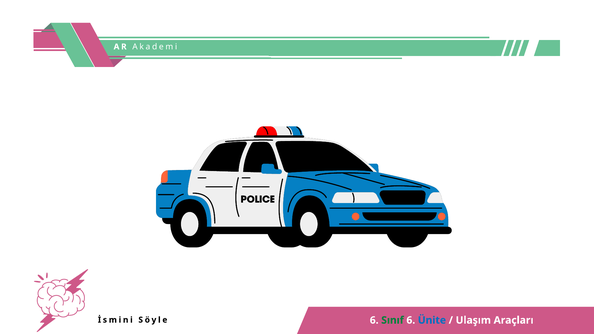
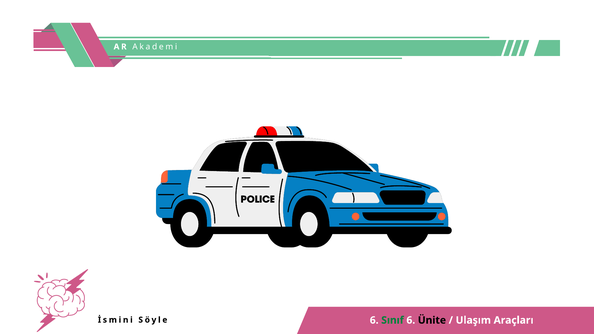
Ünite colour: blue -> black
